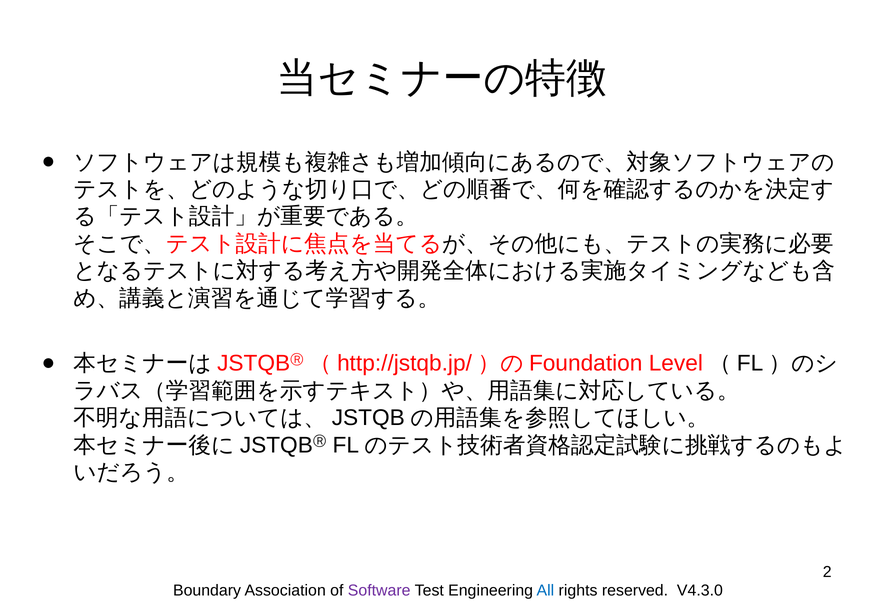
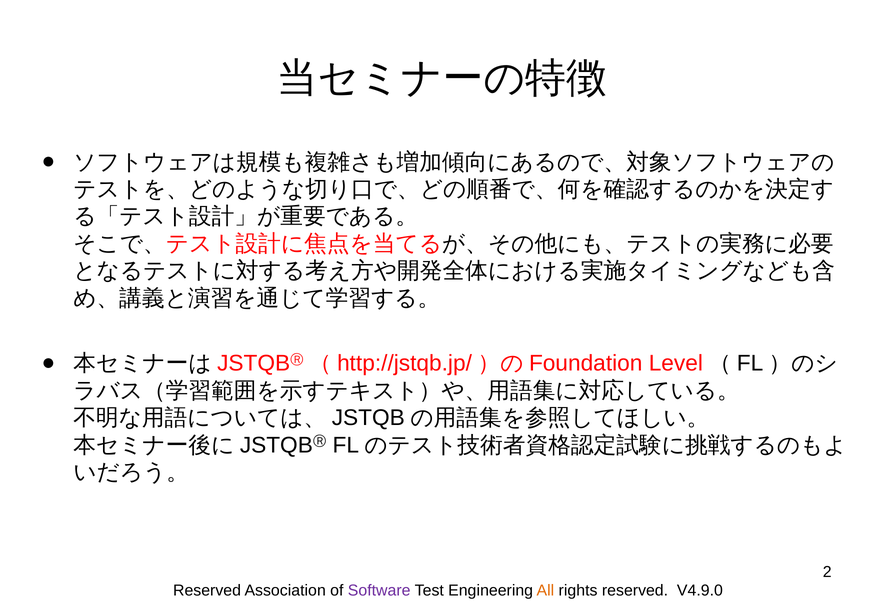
Boundary at (207, 591): Boundary -> Reserved
All colour: blue -> orange
V4.3.0: V4.3.0 -> V4.9.0
